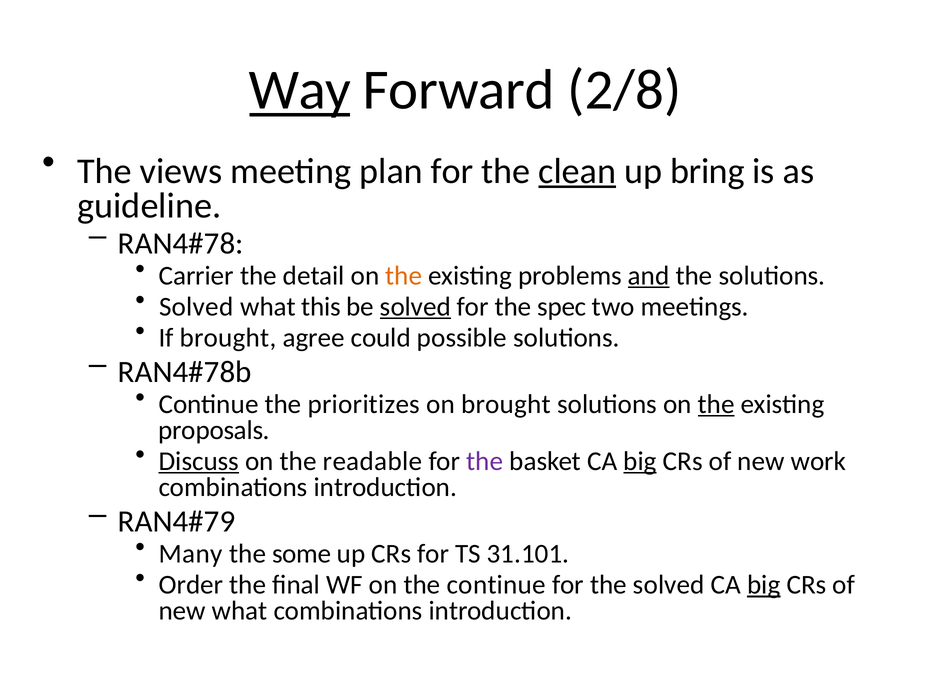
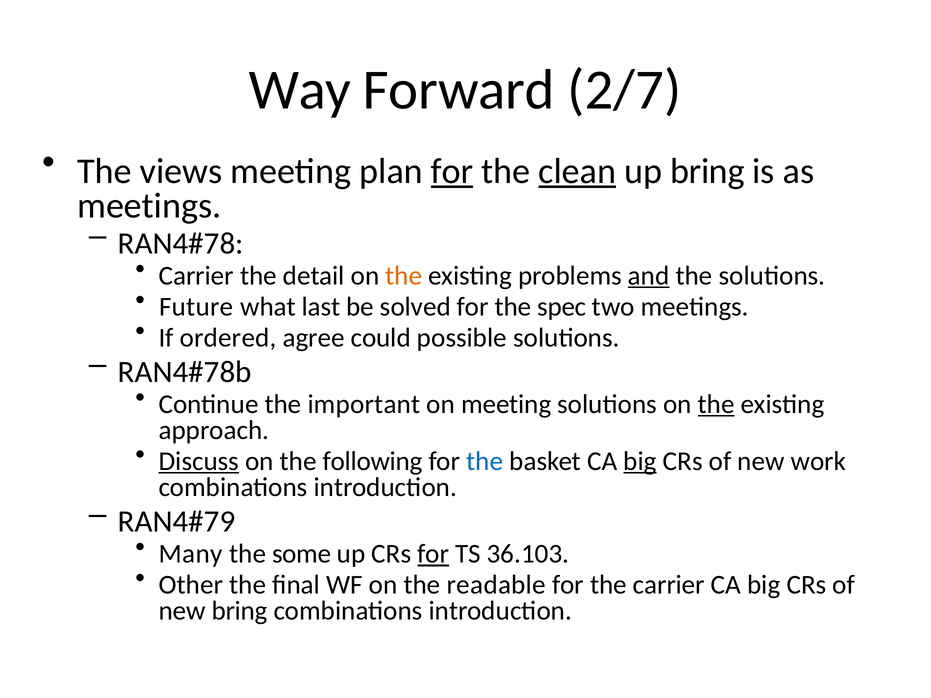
Way underline: present -> none
2/8: 2/8 -> 2/7
for at (452, 171) underline: none -> present
guideline at (149, 206): guideline -> meetings
Solved at (196, 307): Solved -> Future
this: this -> last
solved at (415, 307) underline: present -> none
If brought: brought -> ordered
prioritizes: prioritizes -> important
on brought: brought -> meeting
proposals: proposals -> approach
readable: readable -> following
the at (485, 461) colour: purple -> blue
for at (433, 554) underline: none -> present
31.101: 31.101 -> 36.103
Order: Order -> Other
the continue: continue -> readable
the solved: solved -> carrier
big at (764, 585) underline: present -> none
new what: what -> bring
